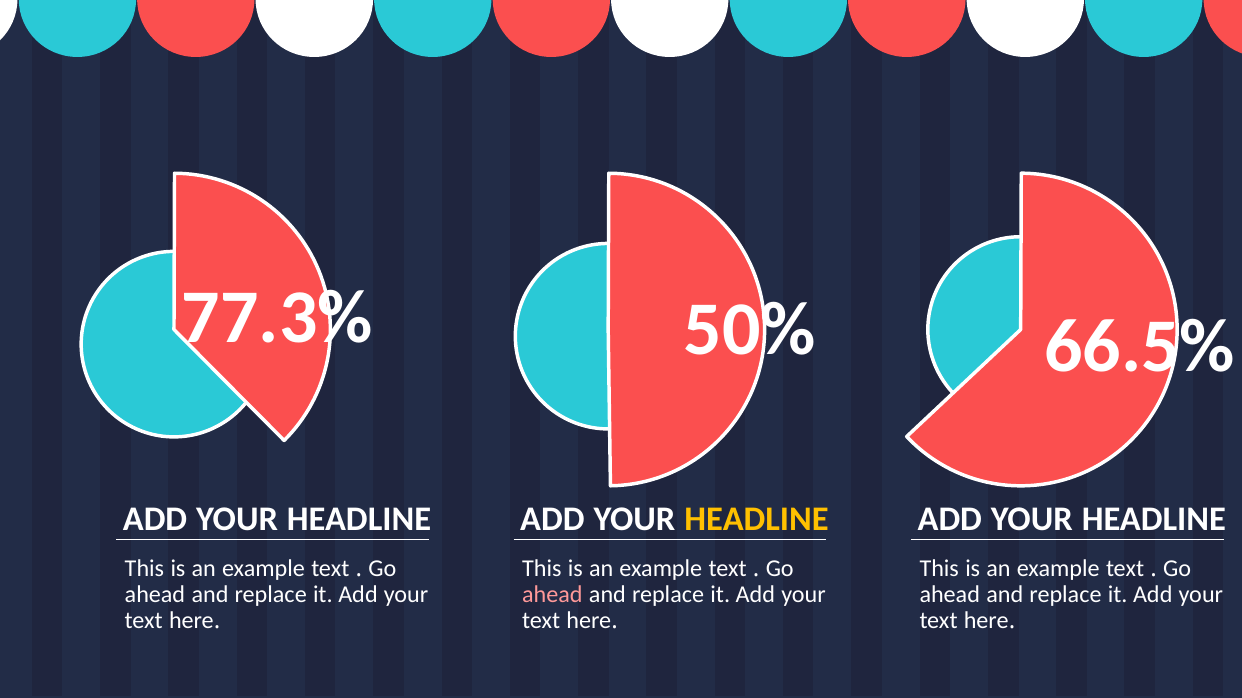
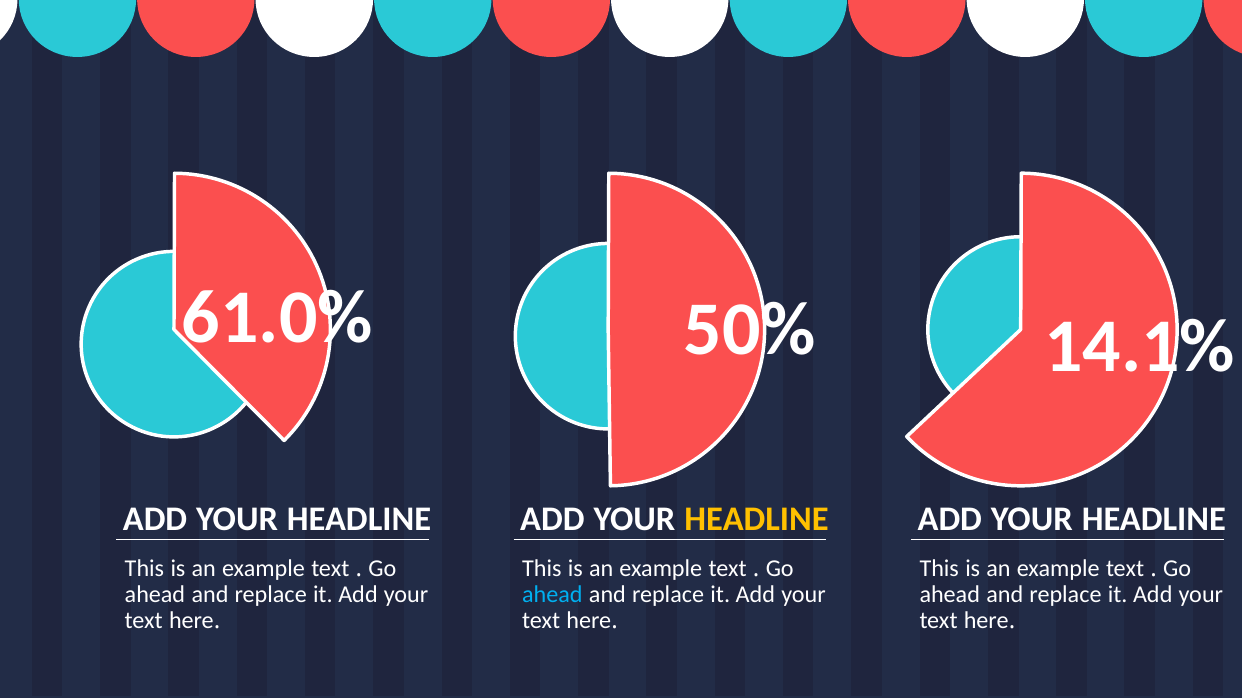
77.3%: 77.3% -> 61.0%
66.5%: 66.5% -> 14.1%
ahead at (552, 595) colour: pink -> light blue
